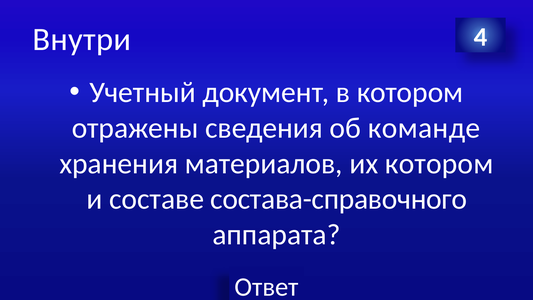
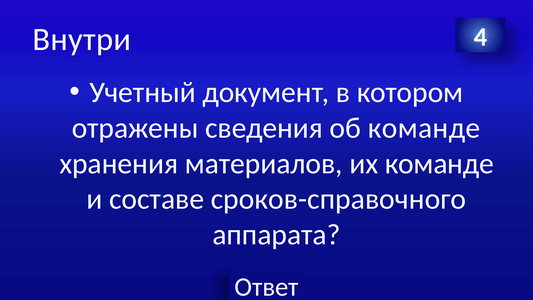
их котором: котором -> команде
состава-справочного: состава-справочного -> сроков-справочного
